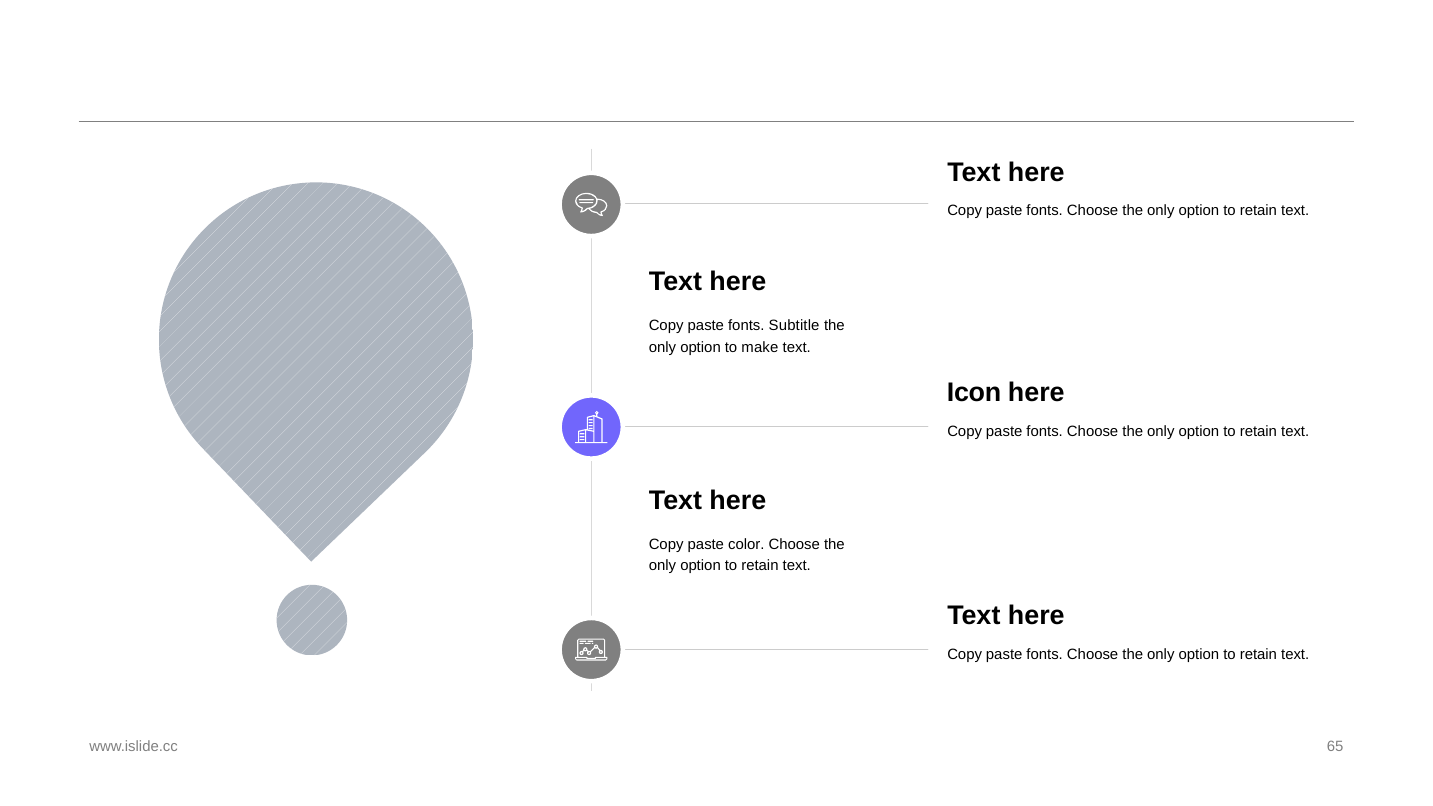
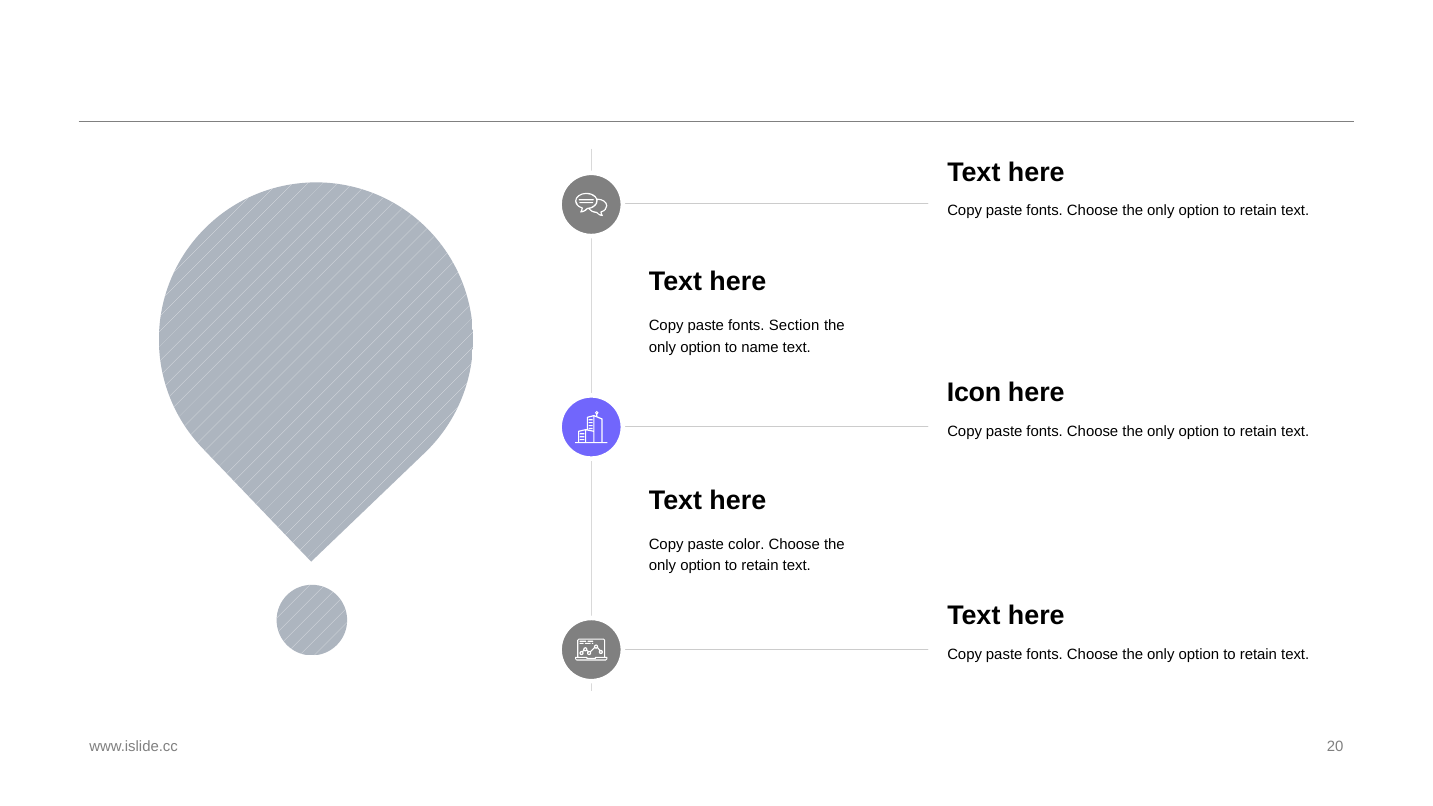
Subtitle: Subtitle -> Section
make: make -> name
65: 65 -> 20
